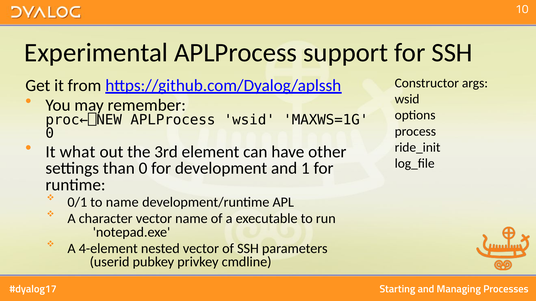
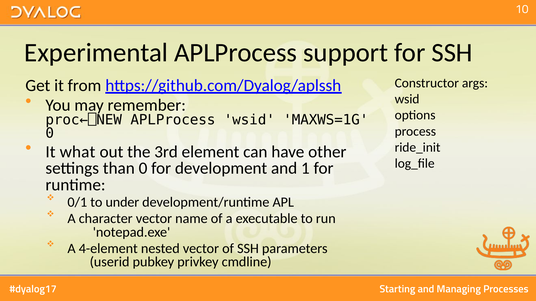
to name: name -> under
